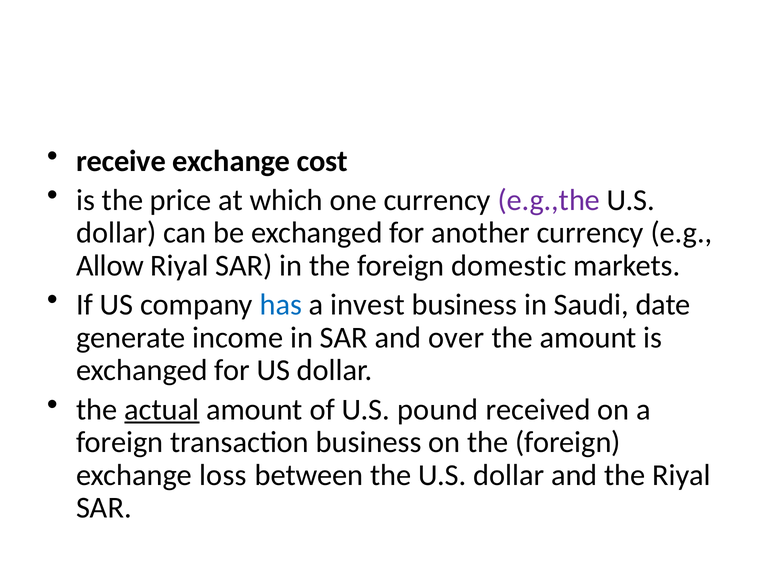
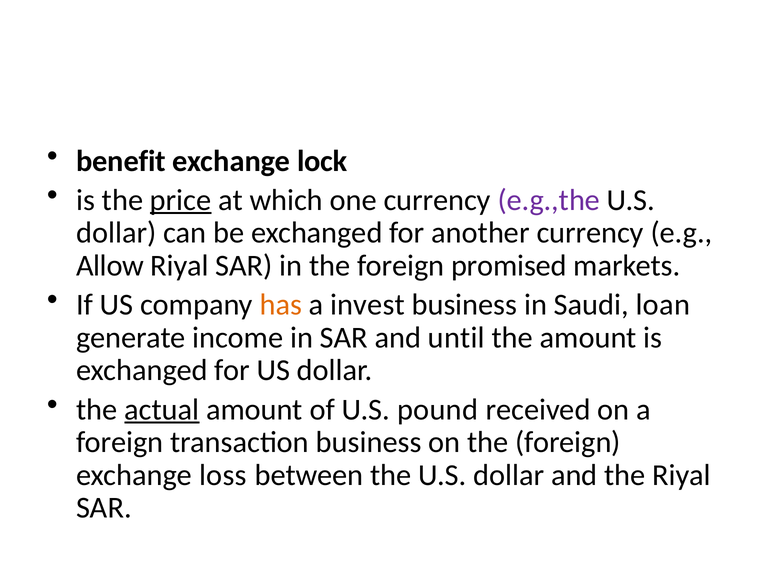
receive: receive -> benefit
cost: cost -> lock
price underline: none -> present
domestic: domestic -> promised
has colour: blue -> orange
date: date -> loan
over: over -> until
